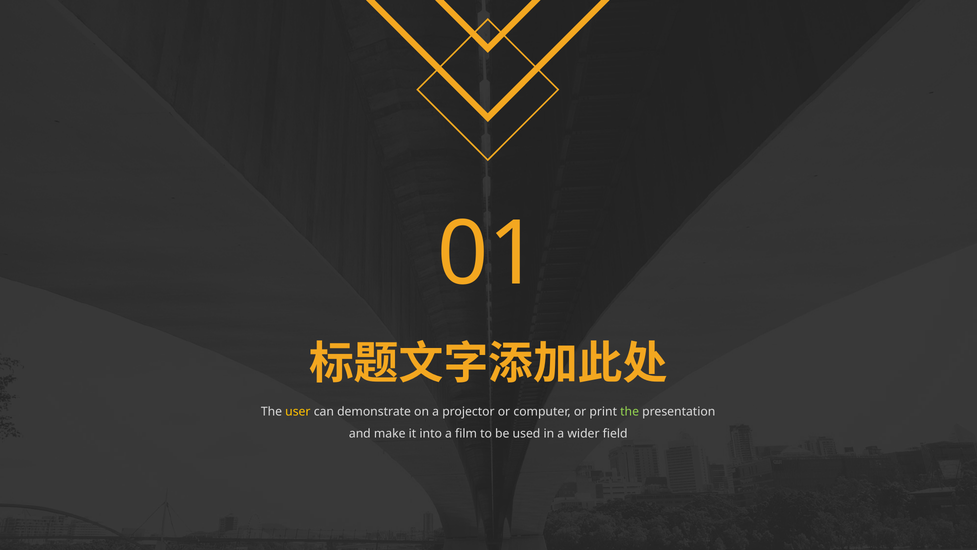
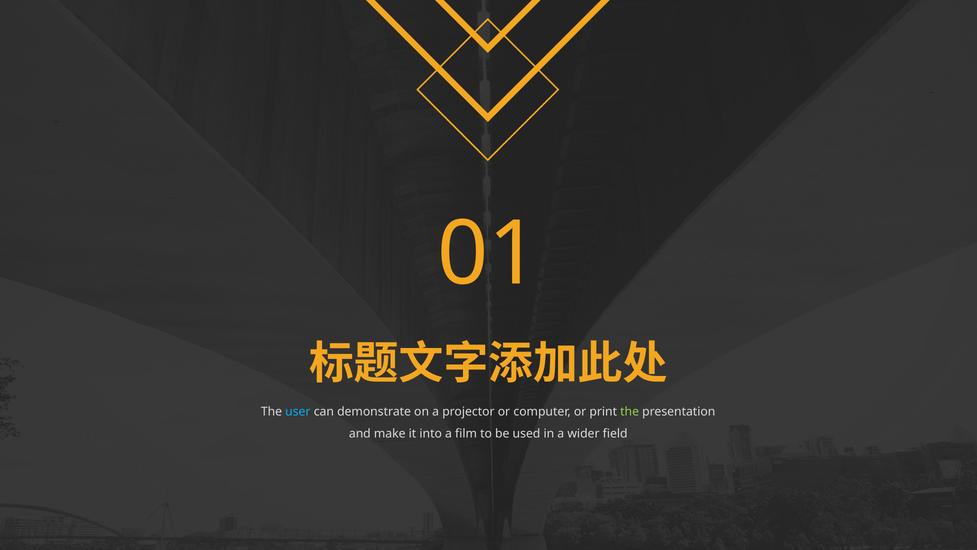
user colour: yellow -> light blue
